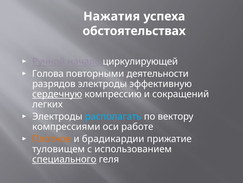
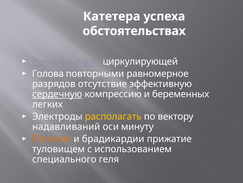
Нажатия: Нажатия -> Катетера
деятельности: деятельности -> равномерное
разрядов электроды: электроды -> отсутствие
сокращений: сокращений -> беременных
располагать colour: light blue -> yellow
компрессиями: компрессиями -> надавливаний
работе: работе -> минуту
специального underline: present -> none
